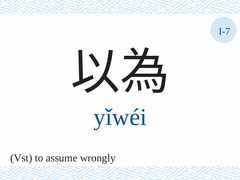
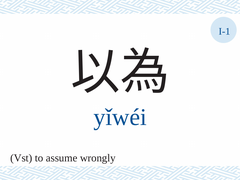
I-7: I-7 -> I-1
